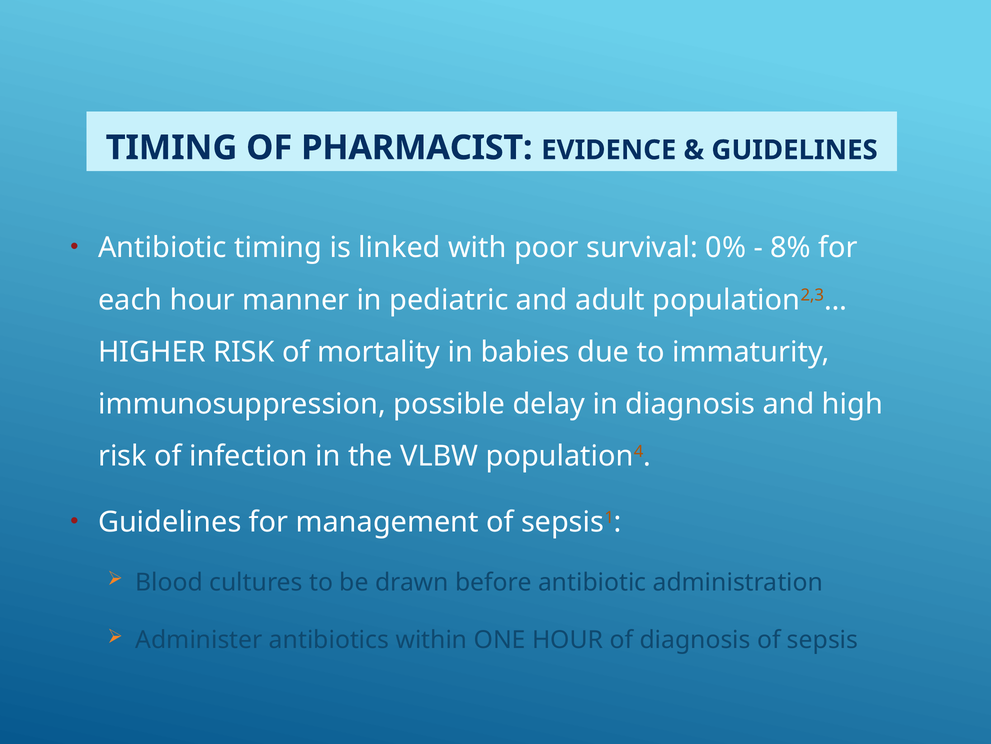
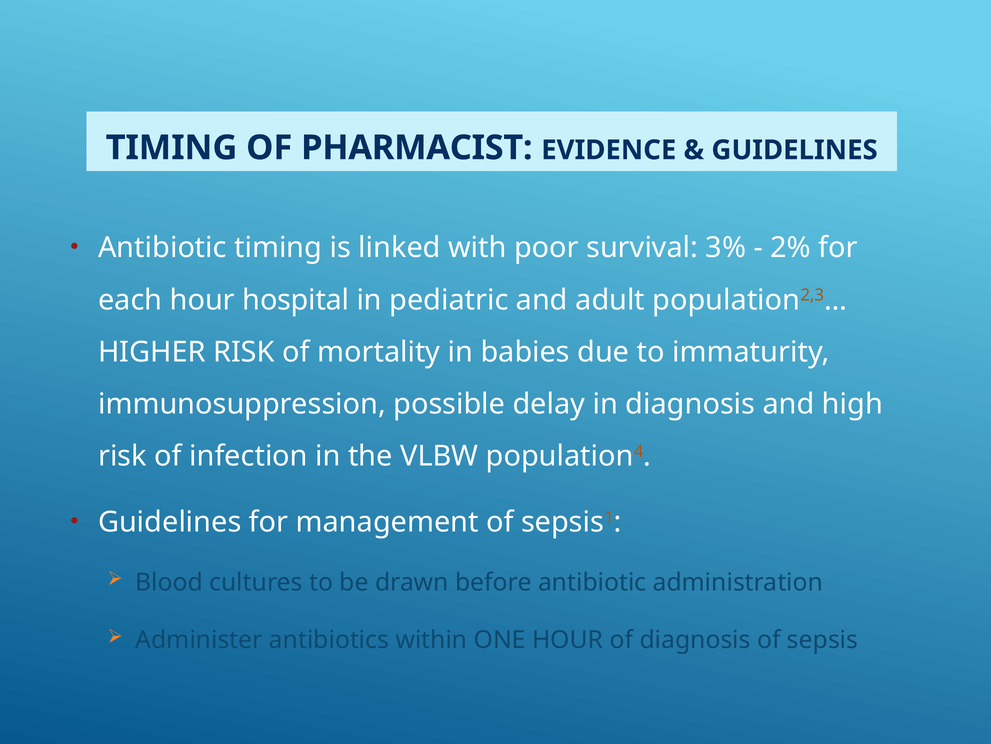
0%: 0% -> 3%
8%: 8% -> 2%
manner: manner -> hospital
